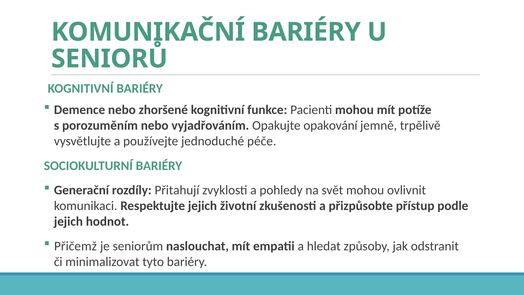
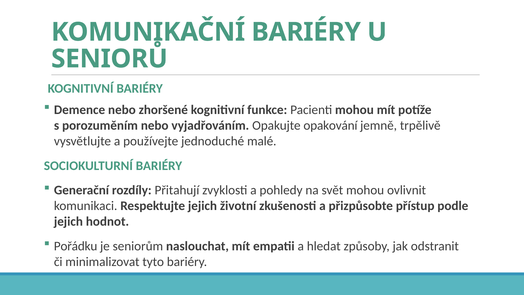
péče: péče -> malé
Přičemž: Přičemž -> Pořádku
